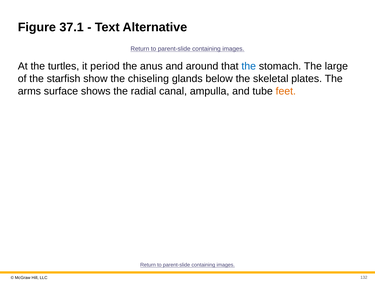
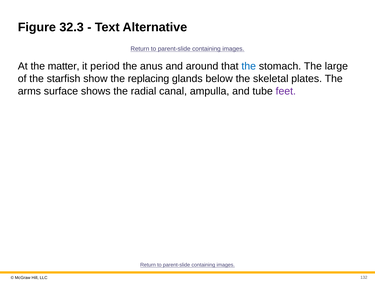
37.1: 37.1 -> 32.3
turtles: turtles -> matter
chiseling: chiseling -> replacing
feet colour: orange -> purple
